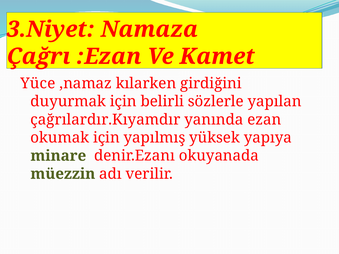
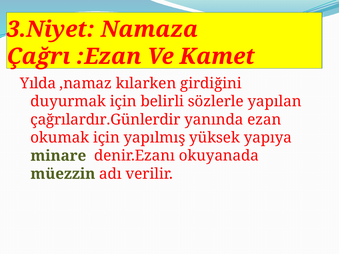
Yüce: Yüce -> Yılda
çağrılardır.Kıyamdır: çağrılardır.Kıyamdır -> çağrılardır.Günlerdir
